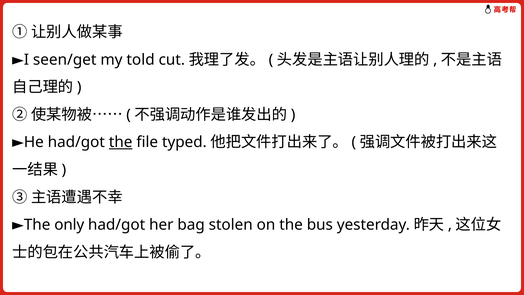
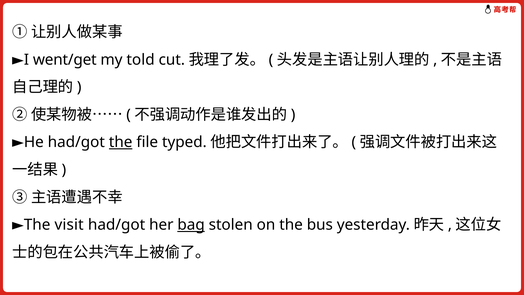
seen/get: seen/get -> went/get
only: only -> visit
bag underline: none -> present
